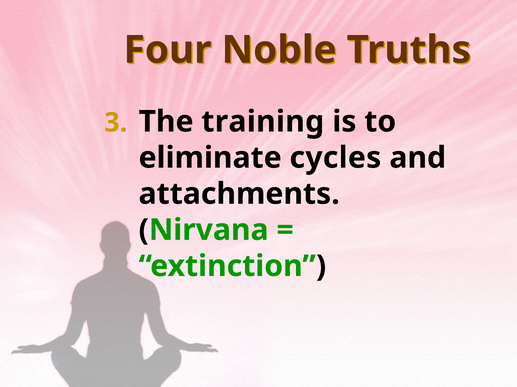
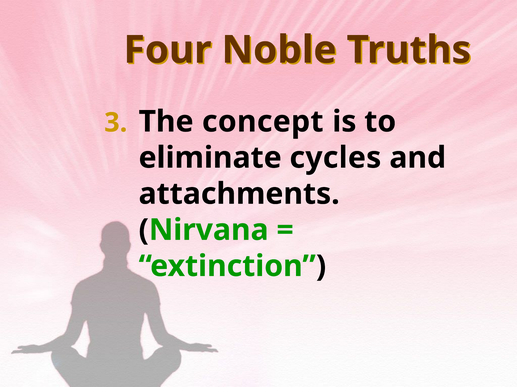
training: training -> concept
